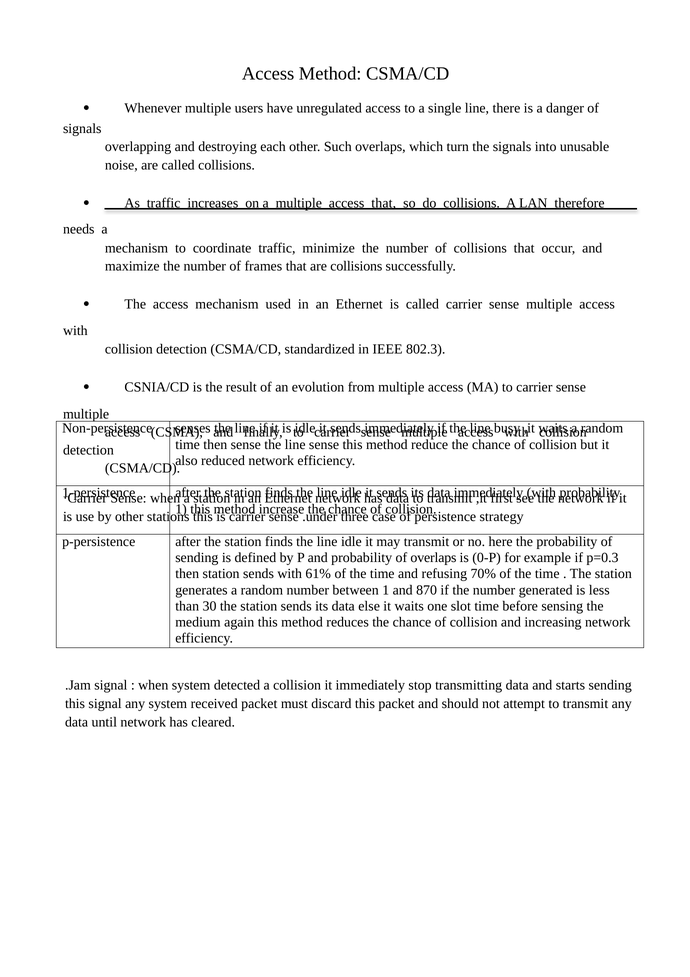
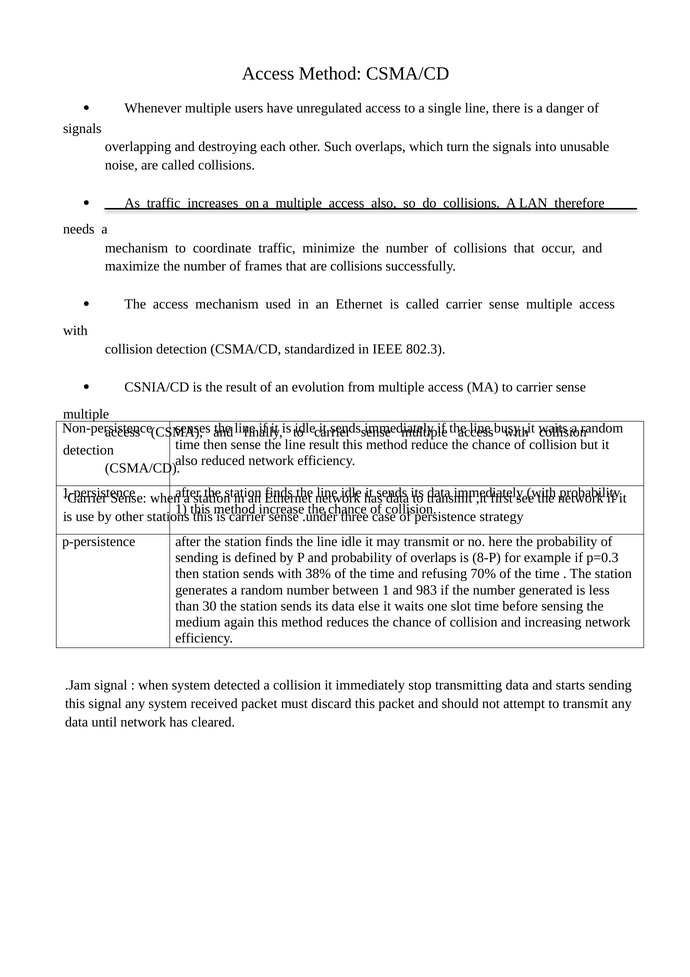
access that: that -> also
line sense: sense -> result
0-P: 0-P -> 8-P
61%: 61% -> 38%
870: 870 -> 983
